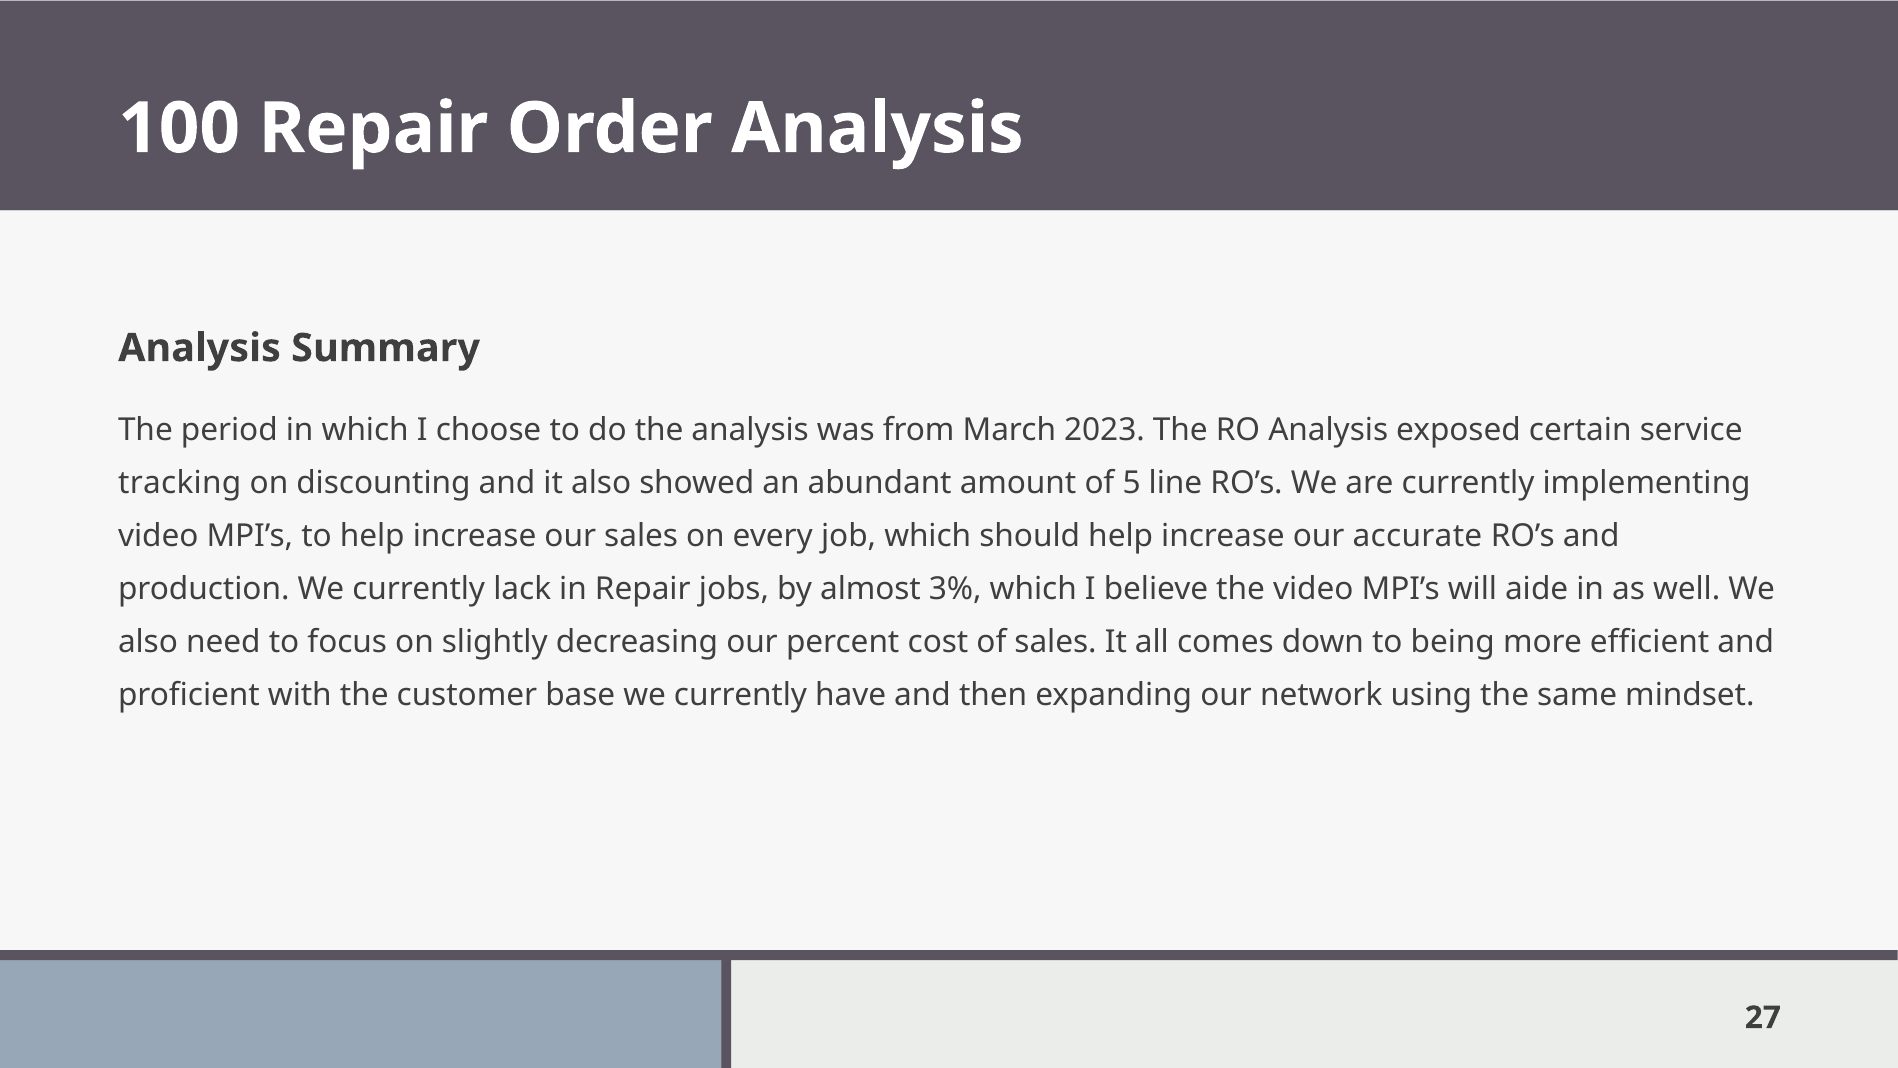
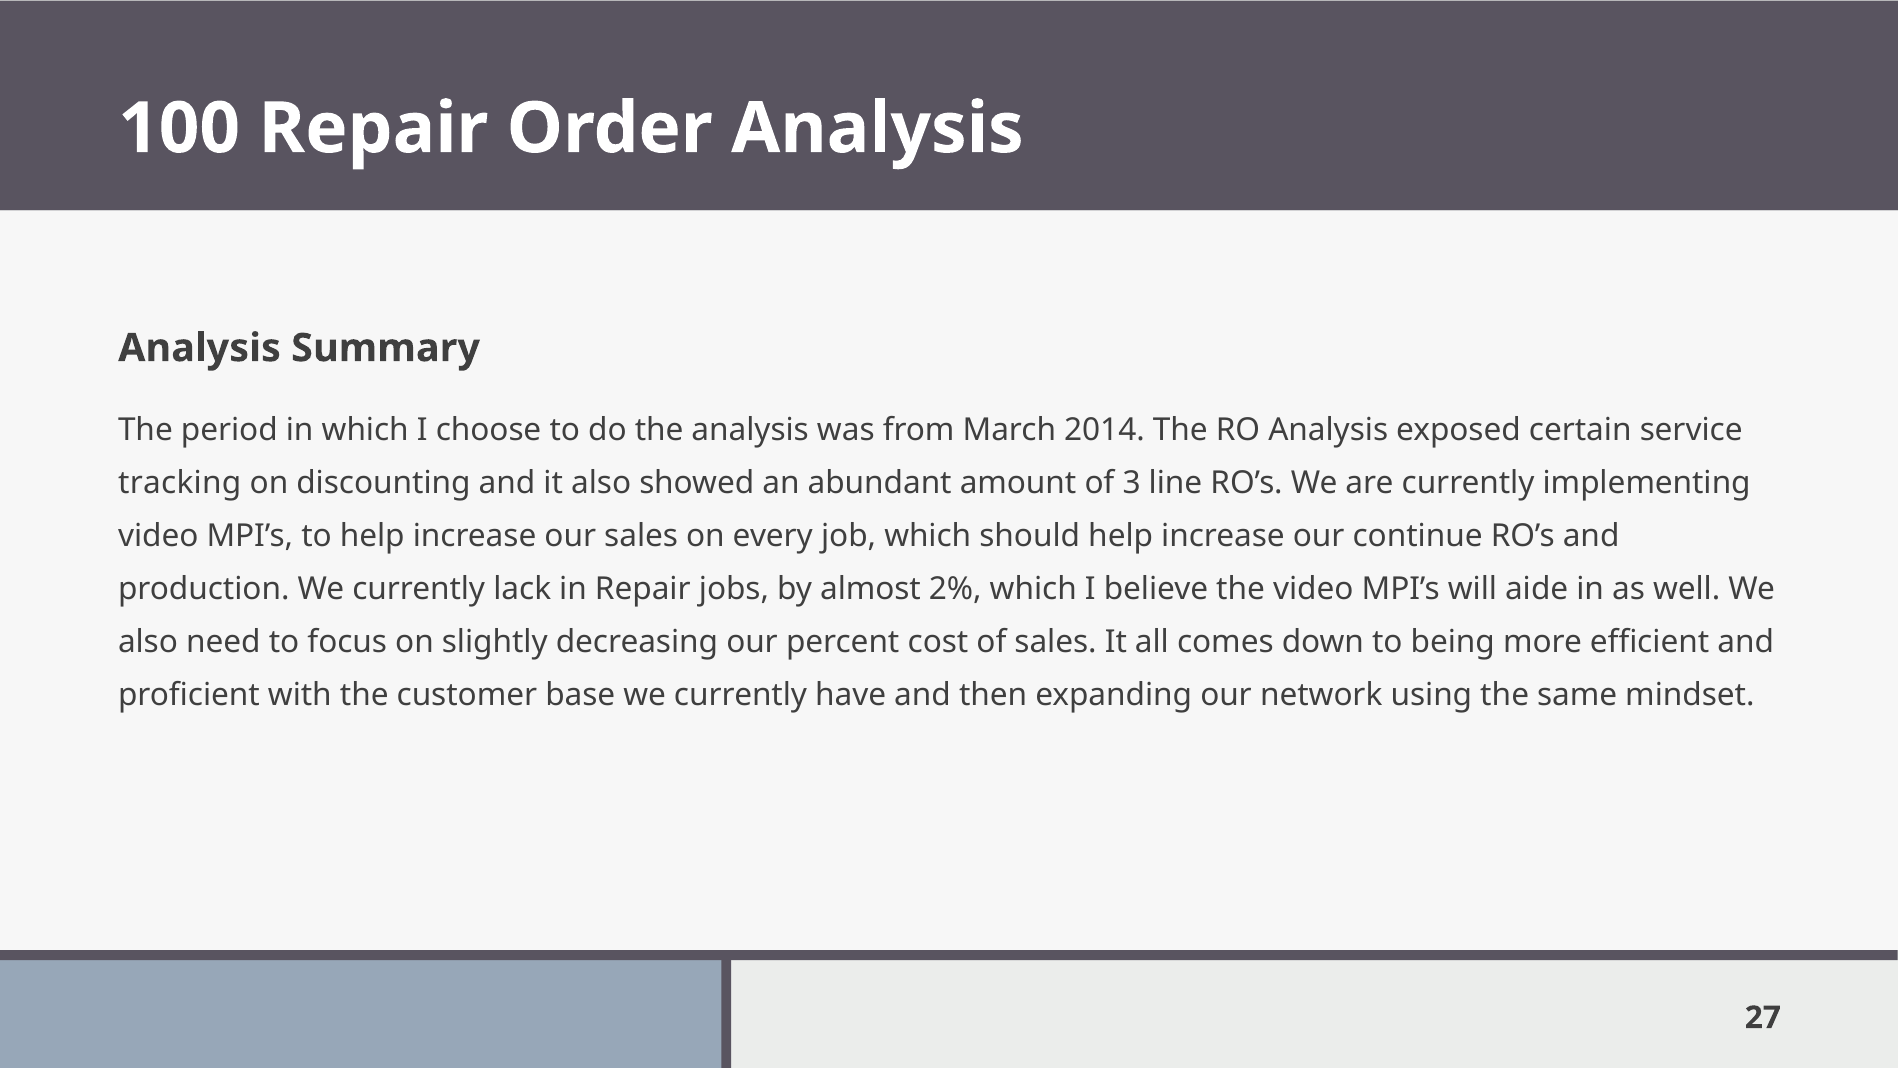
2023: 2023 -> 2014
5: 5 -> 3
accurate: accurate -> continue
3%: 3% -> 2%
